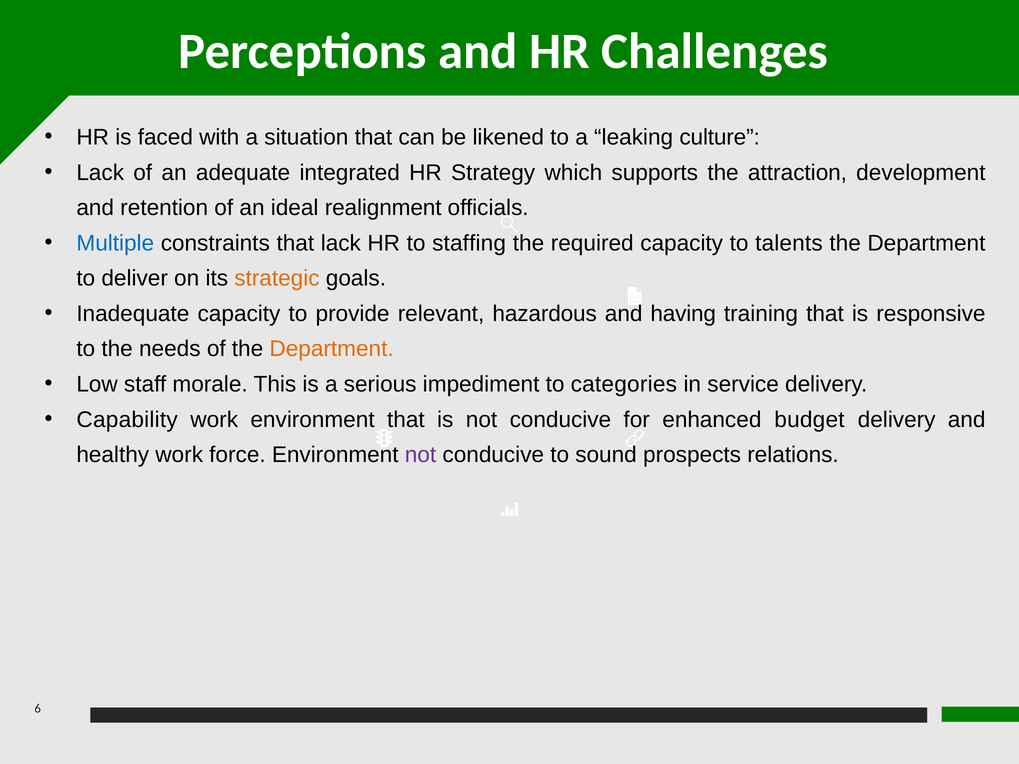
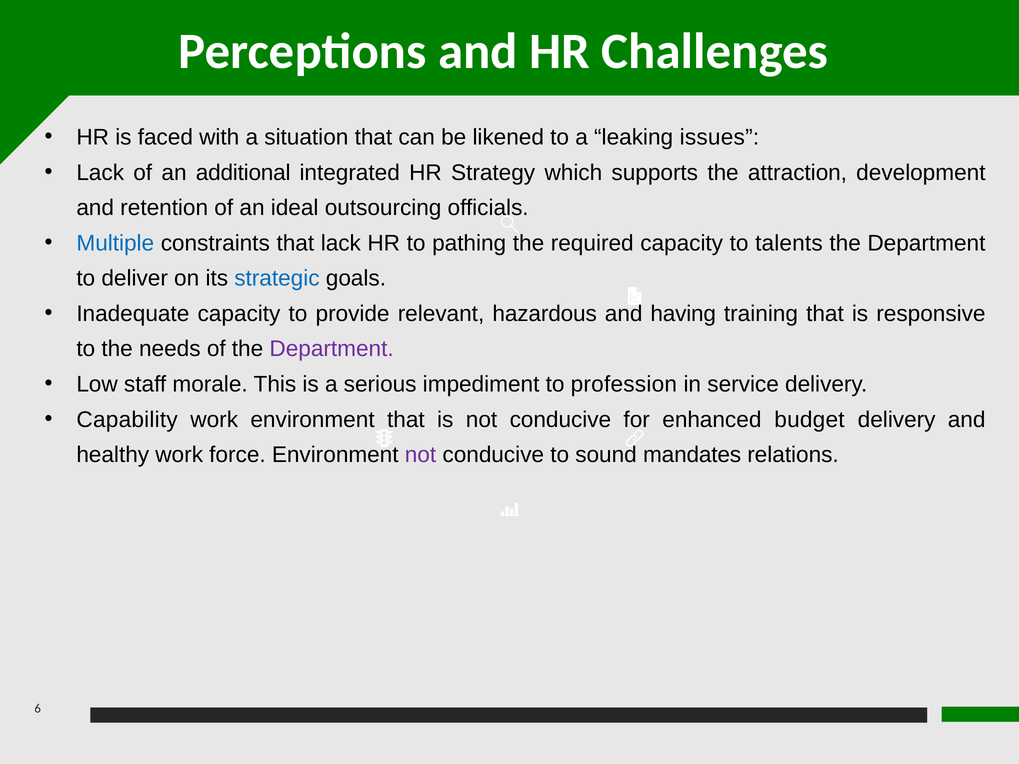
culture: culture -> issues
adequate: adequate -> additional
realignment: realignment -> outsourcing
staffing: staffing -> pathing
strategic colour: orange -> blue
Department at (332, 349) colour: orange -> purple
categories: categories -> profession
prospects: prospects -> mandates
